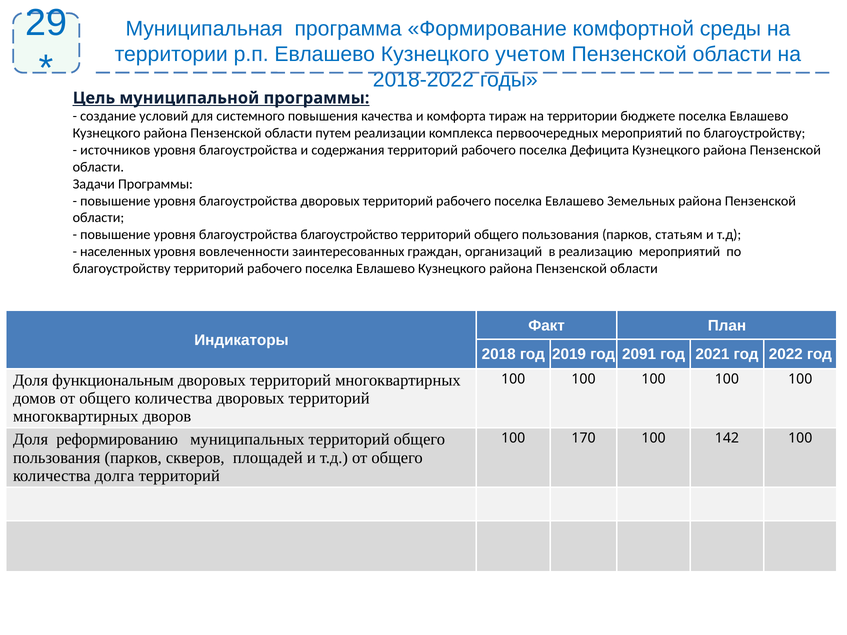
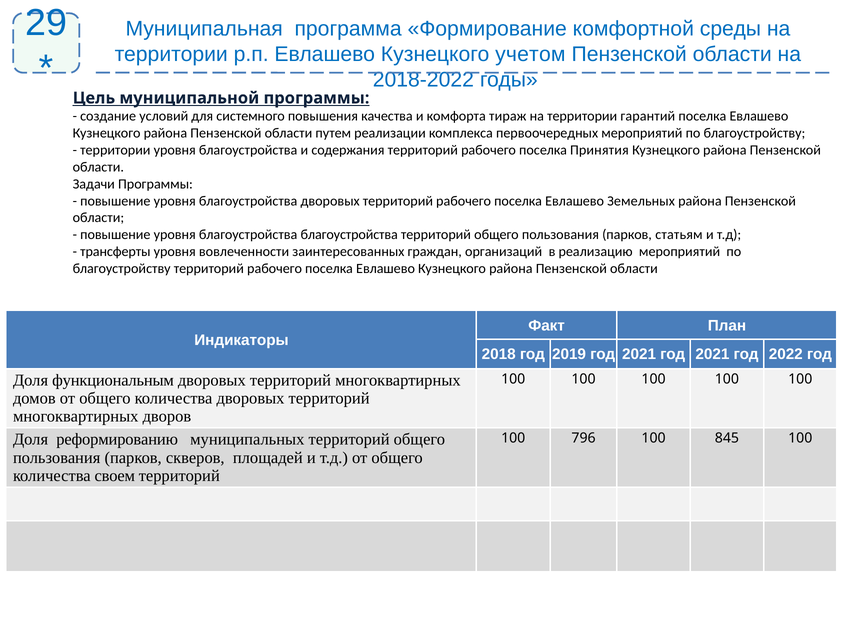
бюджете: бюджете -> гарантий
источников at (115, 150): источников -> территории
Дефицита: Дефицита -> Принятия
благоустройства благоустройство: благоустройство -> благоустройства
населенных: населенных -> трансферты
2019 год 2091: 2091 -> 2021
170: 170 -> 796
142: 142 -> 845
долга: долга -> своем
